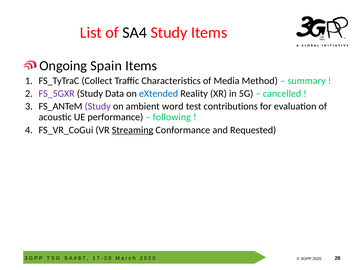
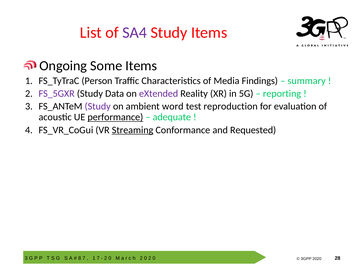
SA4 colour: black -> purple
Spain: Spain -> Some
Collect: Collect -> Person
Method: Method -> Findings
eXtended colour: blue -> purple
cancelled: cancelled -> reporting
contributions: contributions -> reproduction
performance underline: none -> present
following: following -> adequate
